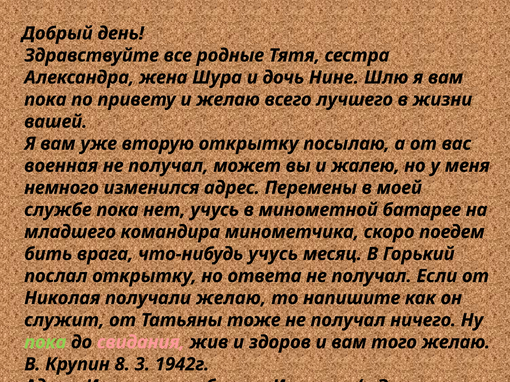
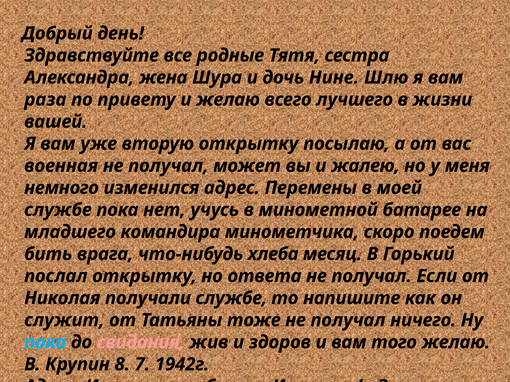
пока at (45, 100): пока -> раза
что-нибудь учусь: учусь -> хлеба
получали желаю: желаю -> службе
пока at (45, 343) colour: light green -> light blue
3: 3 -> 7
